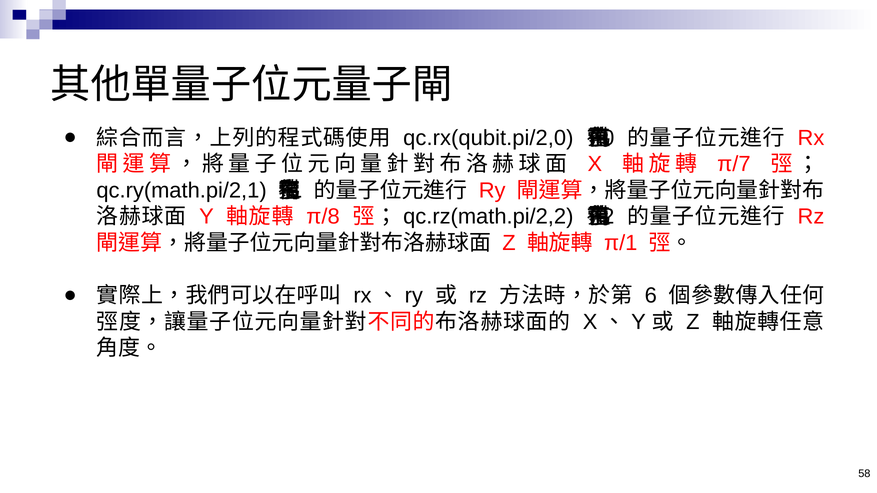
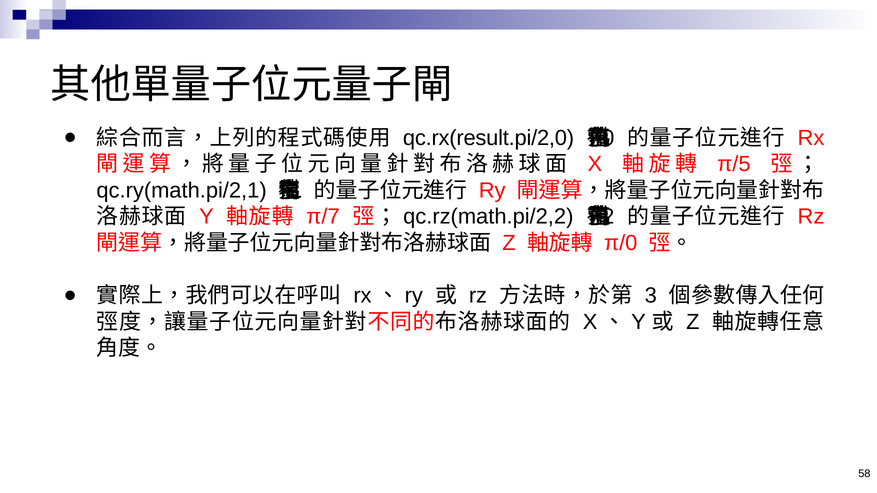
qc.rx(qubit.pi/2,0: qc.rx(qubit.pi/2,0 -> qc.rx(result.pi/2,0
π/7: π/7 -> π/5
π/8: π/8 -> π/7
π/1: π/1 -> π/0
6: 6 -> 3
